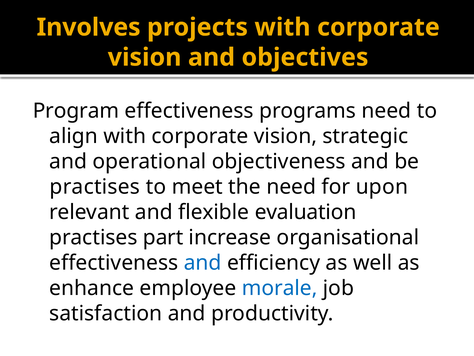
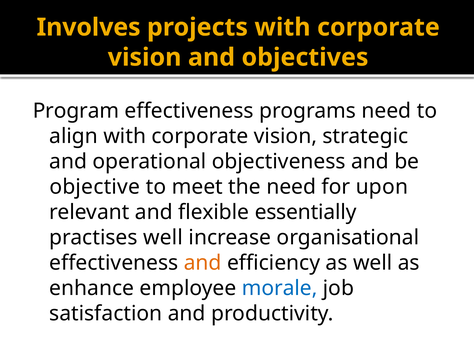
practises at (95, 187): practises -> objective
evaluation: evaluation -> essentially
practises part: part -> well
and at (203, 263) colour: blue -> orange
